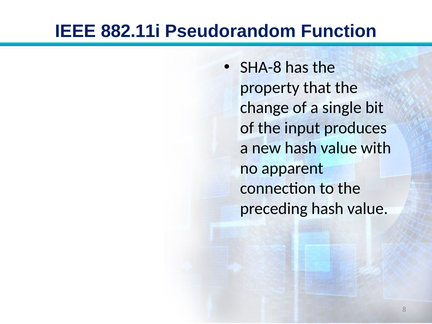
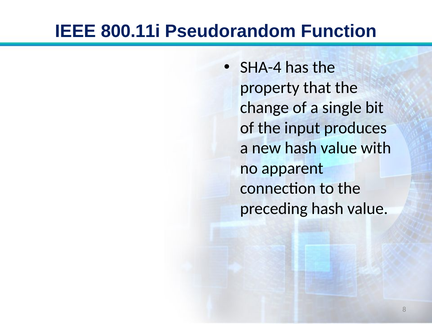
882.11i: 882.11i -> 800.11i
SHA-8: SHA-8 -> SHA-4
